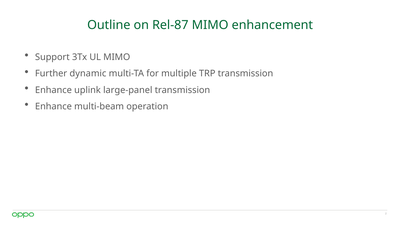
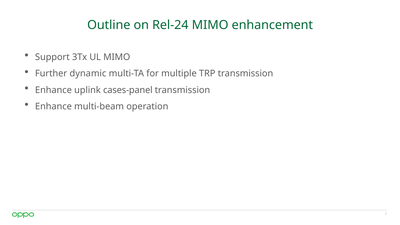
Rel-87: Rel-87 -> Rel-24
large-panel: large-panel -> cases-panel
